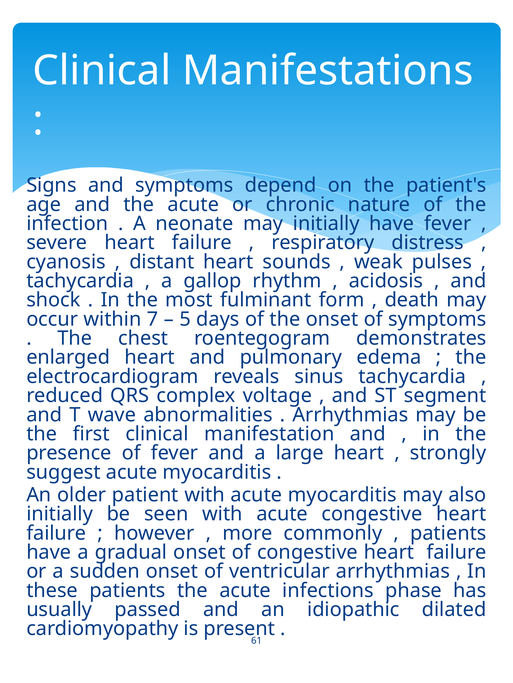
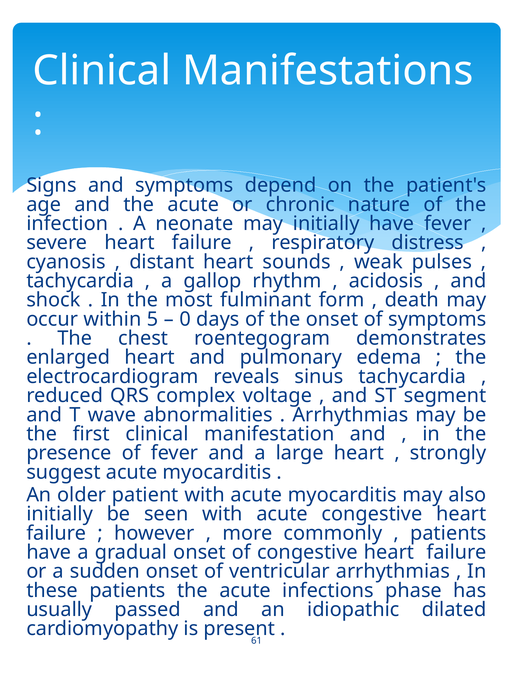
7: 7 -> 5
5: 5 -> 0
